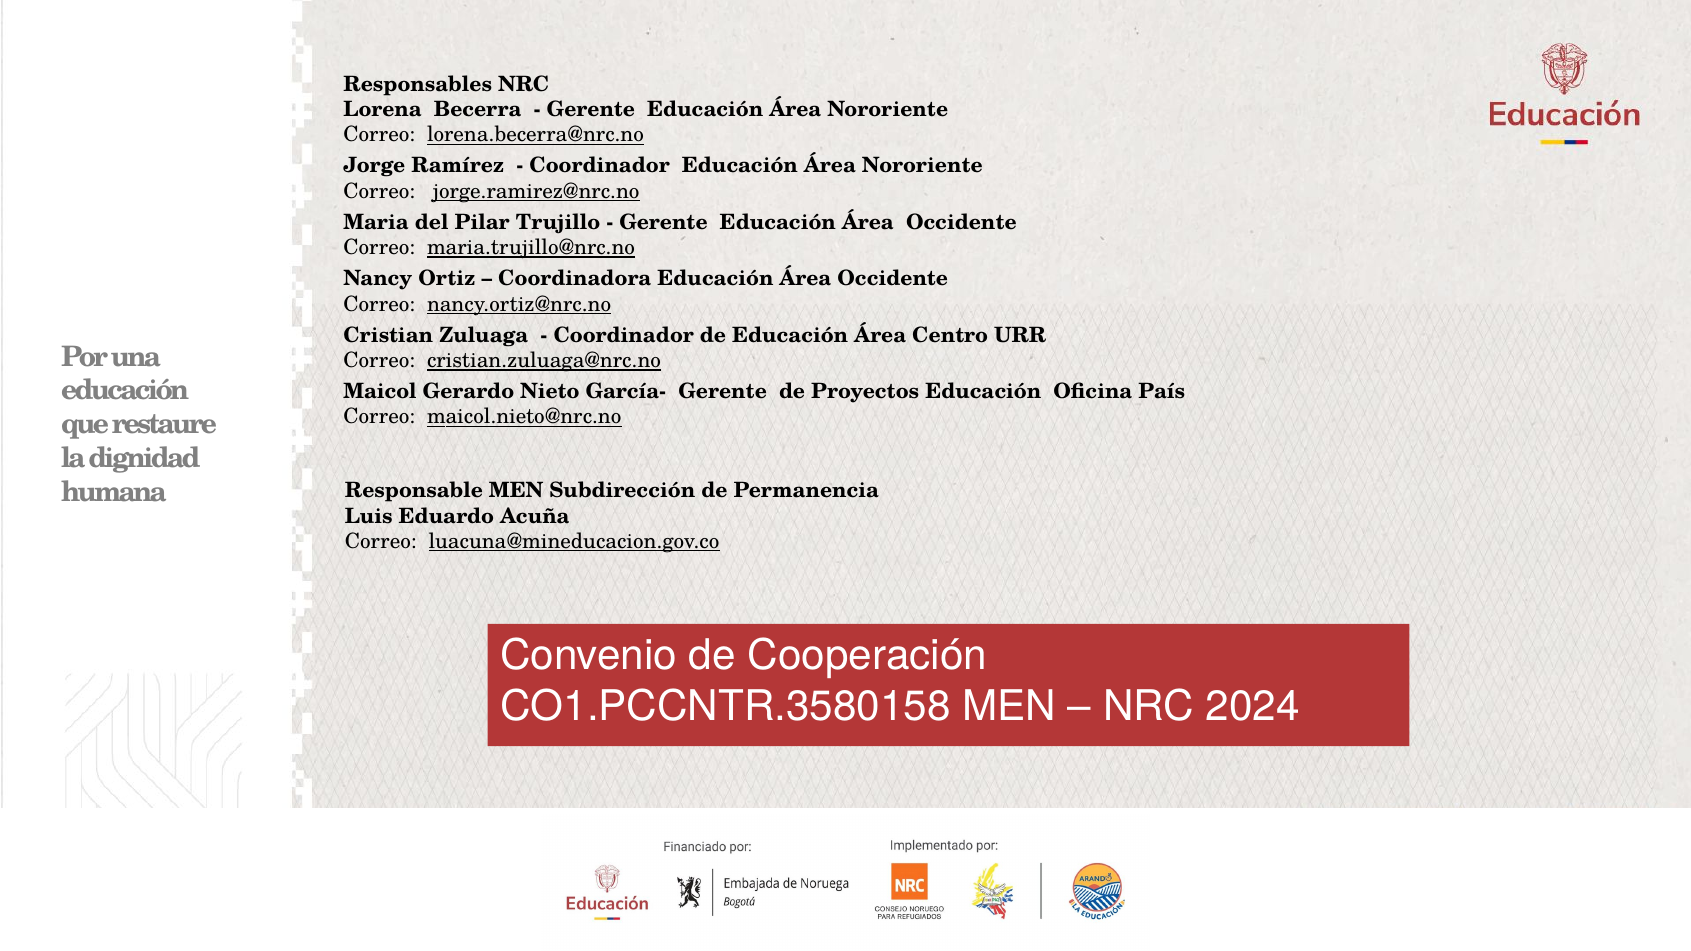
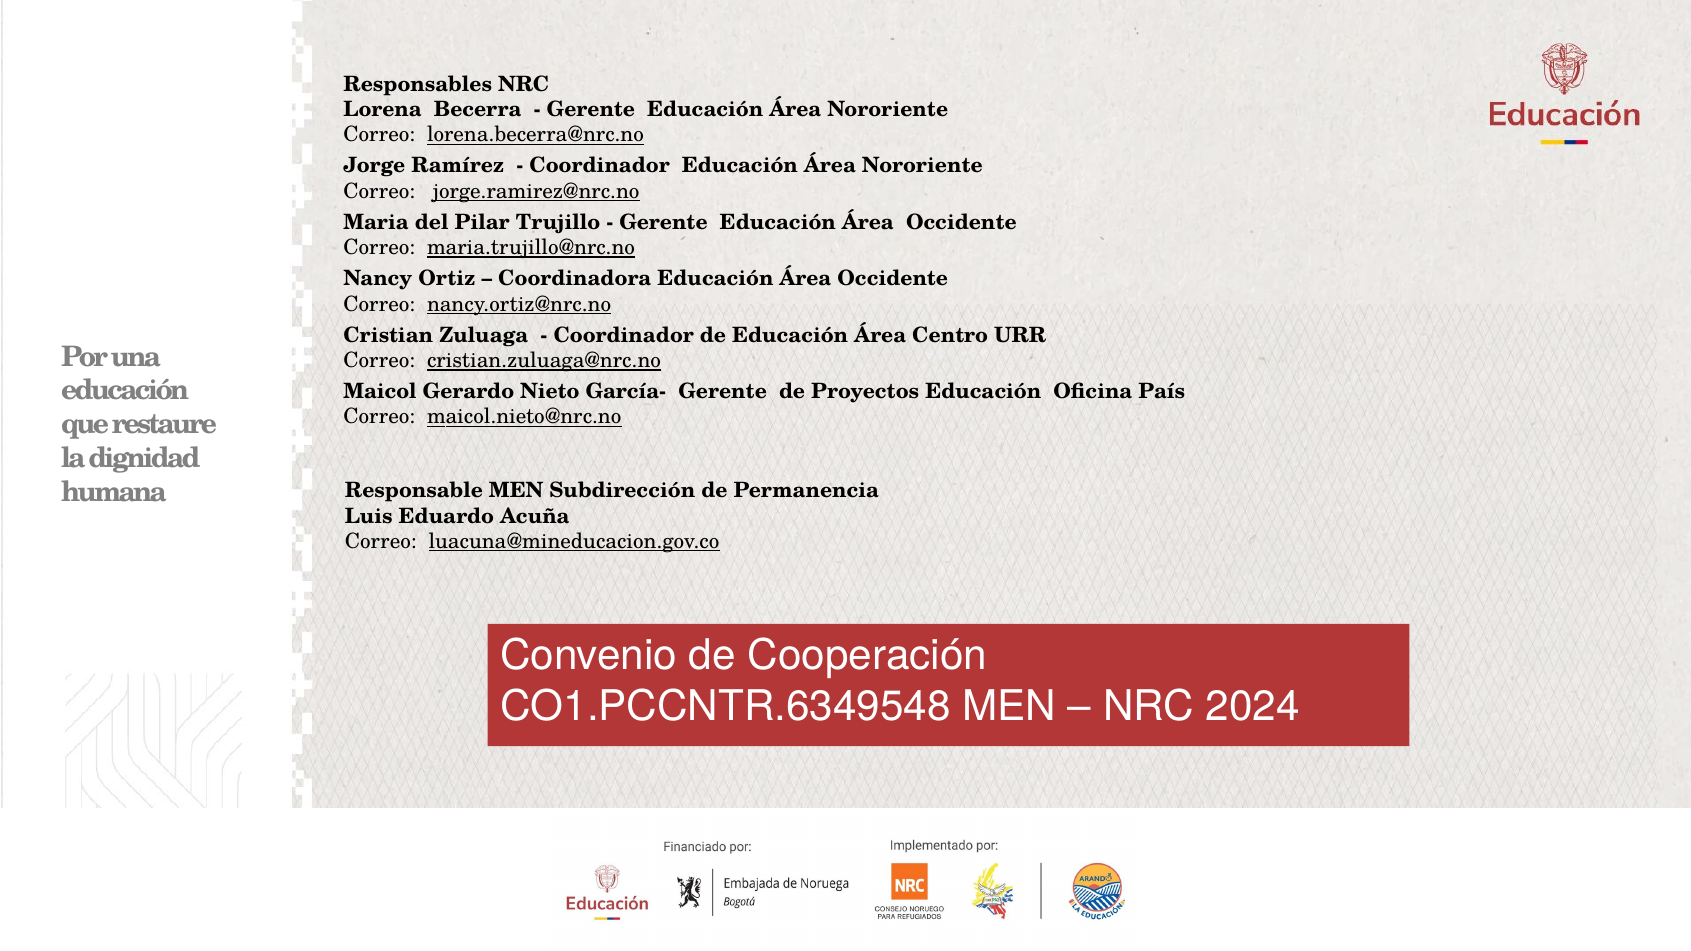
CO1.PCCNTR.3580158: CO1.PCCNTR.3580158 -> CO1.PCCNTR.6349548
